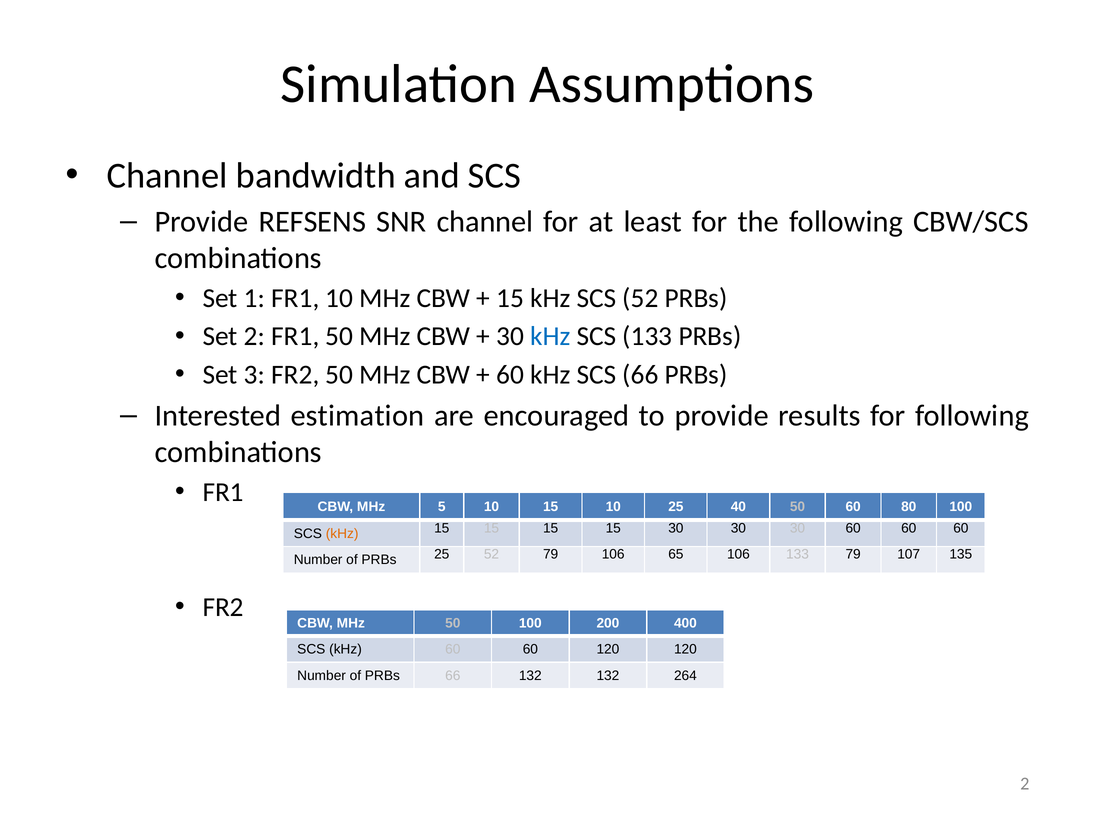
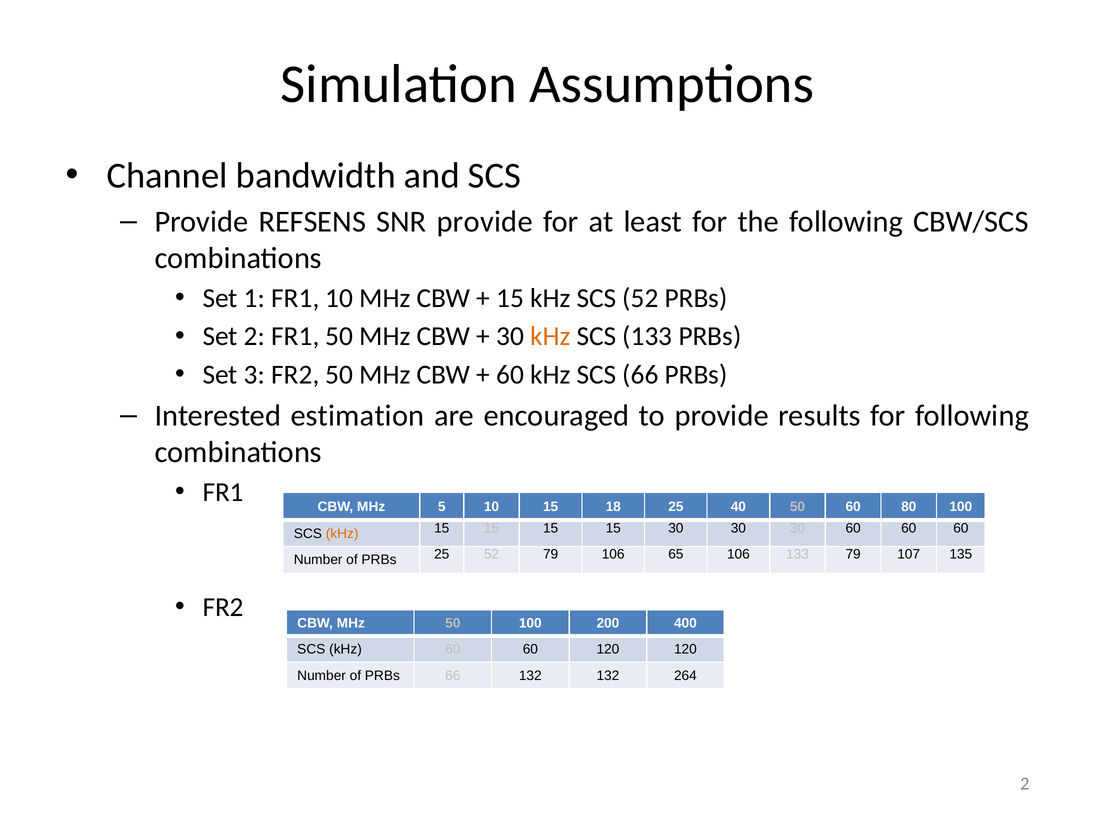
SNR channel: channel -> provide
kHz at (550, 337) colour: blue -> orange
15 10: 10 -> 18
